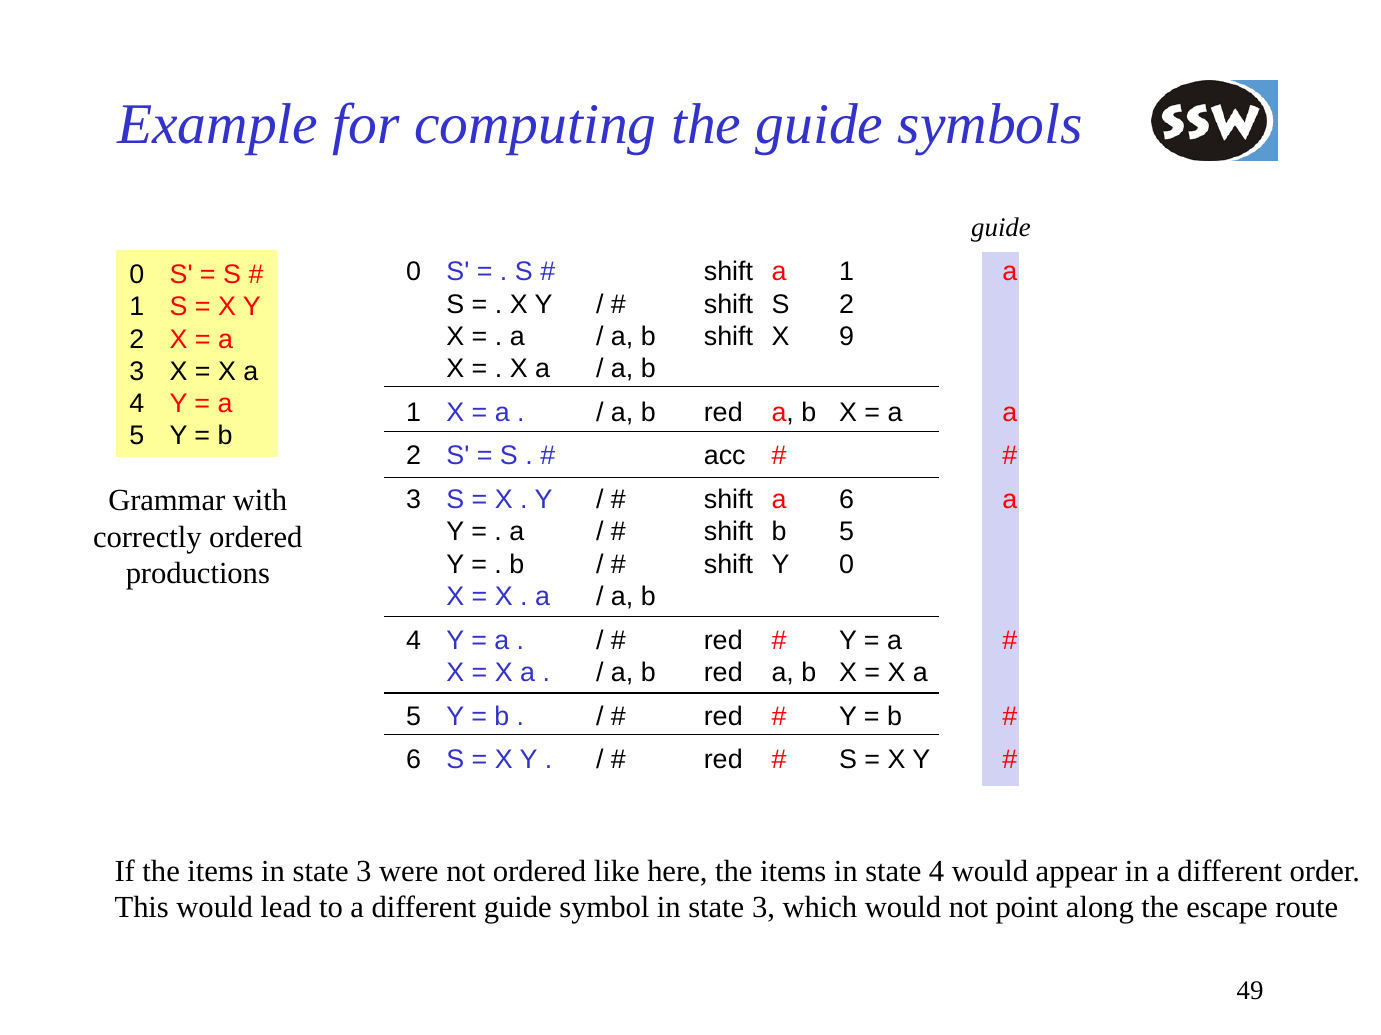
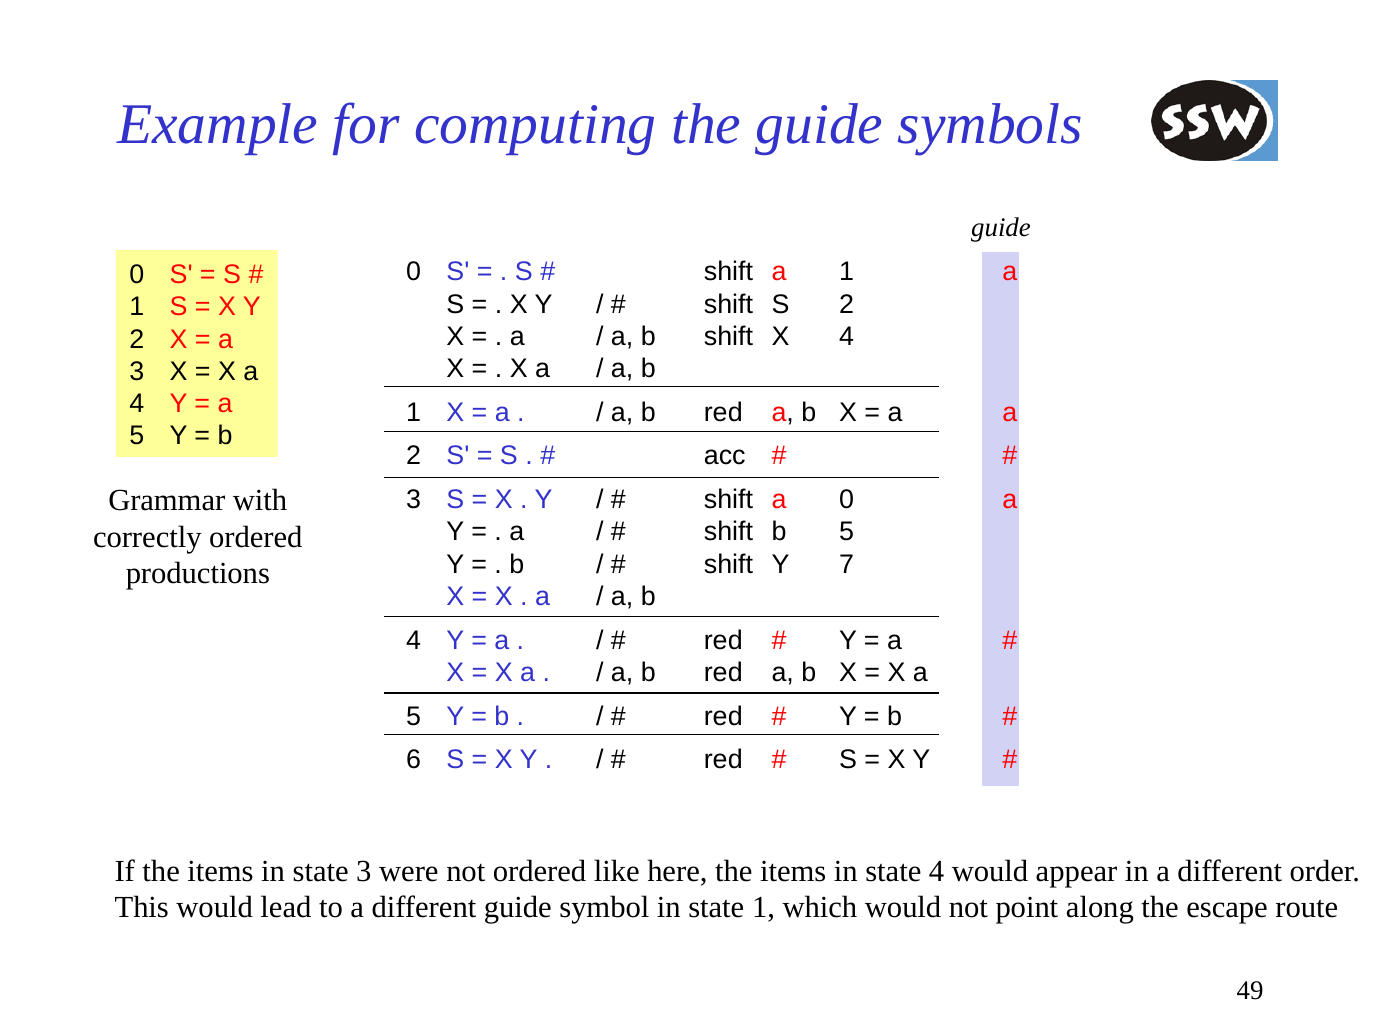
X 9: 9 -> 4
a 6: 6 -> 0
Y 0: 0 -> 7
symbol in state 3: 3 -> 1
